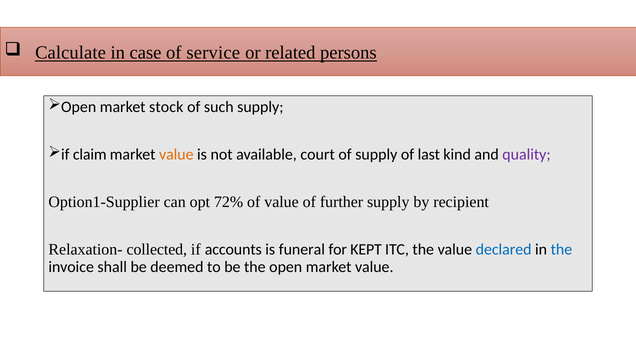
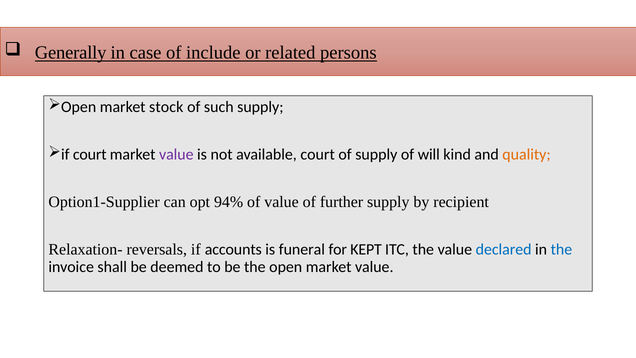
Calculate: Calculate -> Generally
service: service -> include
if claim: claim -> court
value at (176, 154) colour: orange -> purple
last: last -> will
quality colour: purple -> orange
72%: 72% -> 94%
collected: collected -> reversals
